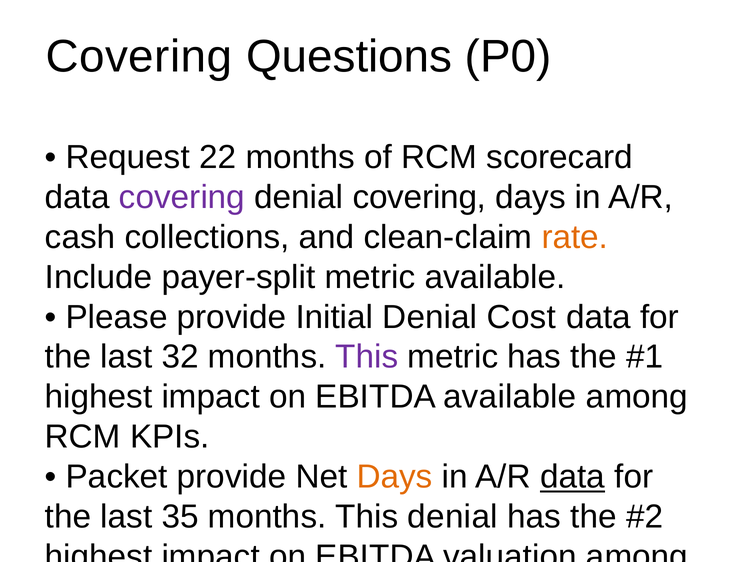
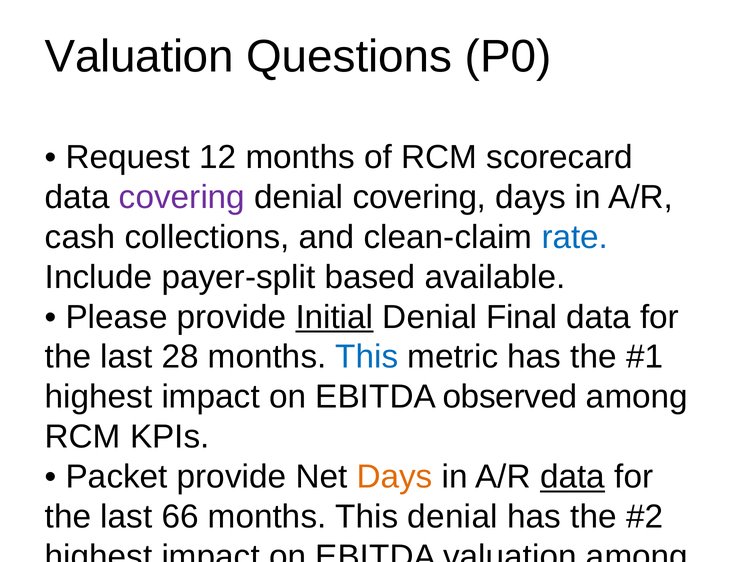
Covering at (139, 57): Covering -> Valuation
22: 22 -> 12
rate at (575, 237) colour: orange -> blue
payer-split metric: metric -> based
Initial underline: none -> present
Denial Cost: Cost -> Final
32: 32 -> 28
This at (367, 357) colour: purple -> blue
EBITDA available: available -> observed
35: 35 -> 66
